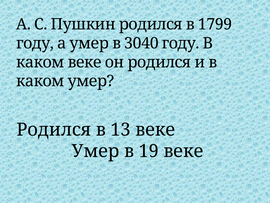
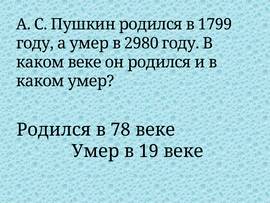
3040: 3040 -> 2980
13: 13 -> 78
